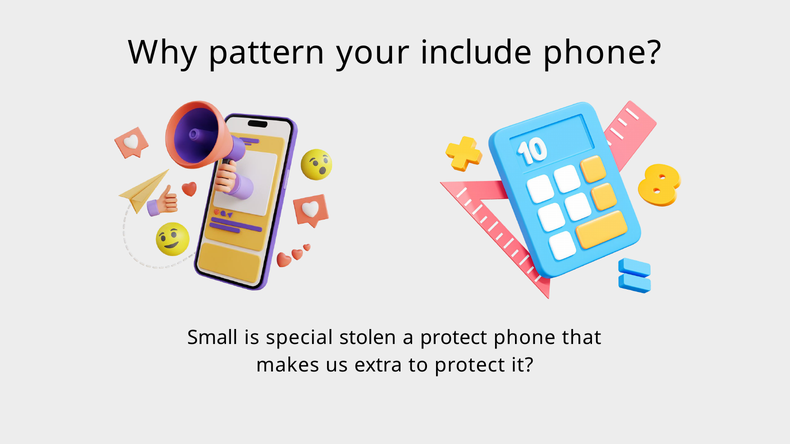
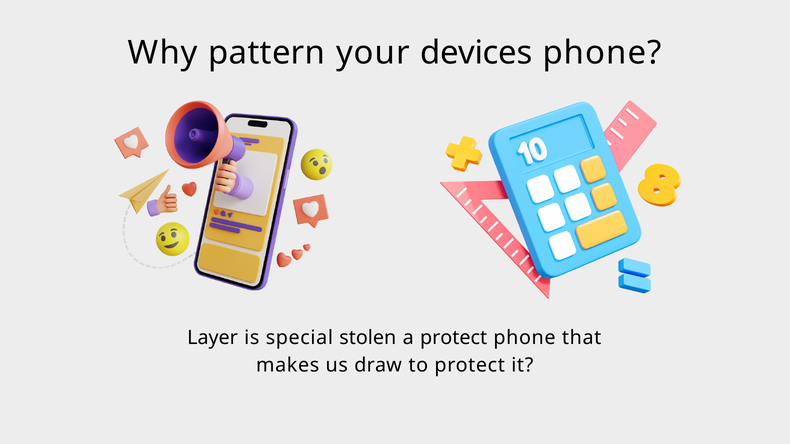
include: include -> devices
Small: Small -> Layer
extra: extra -> draw
